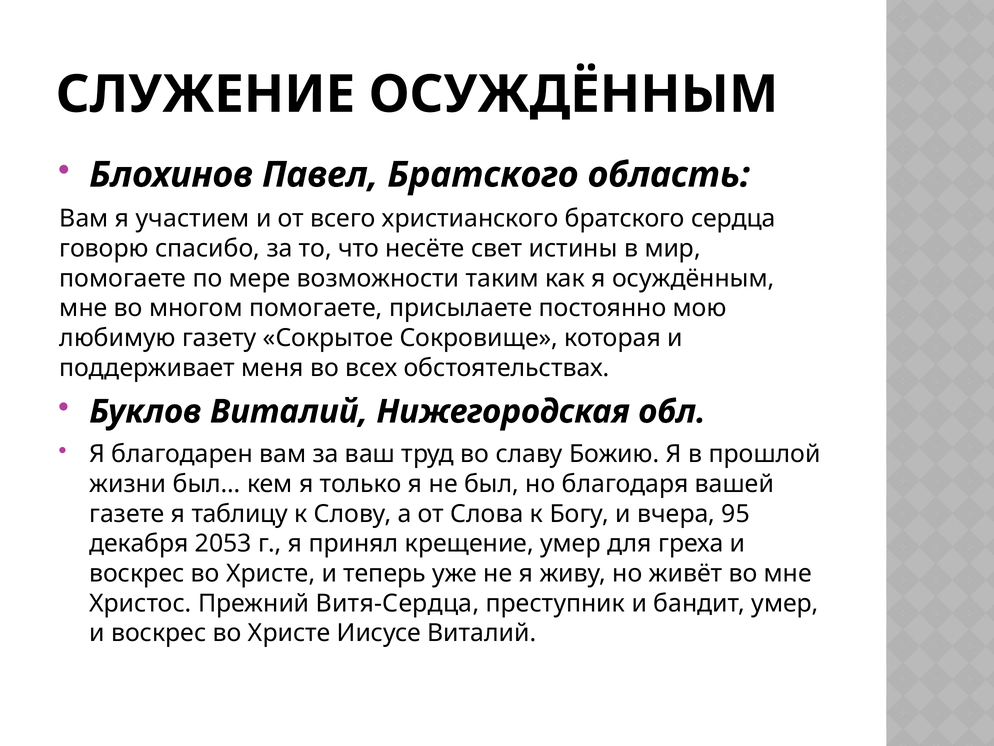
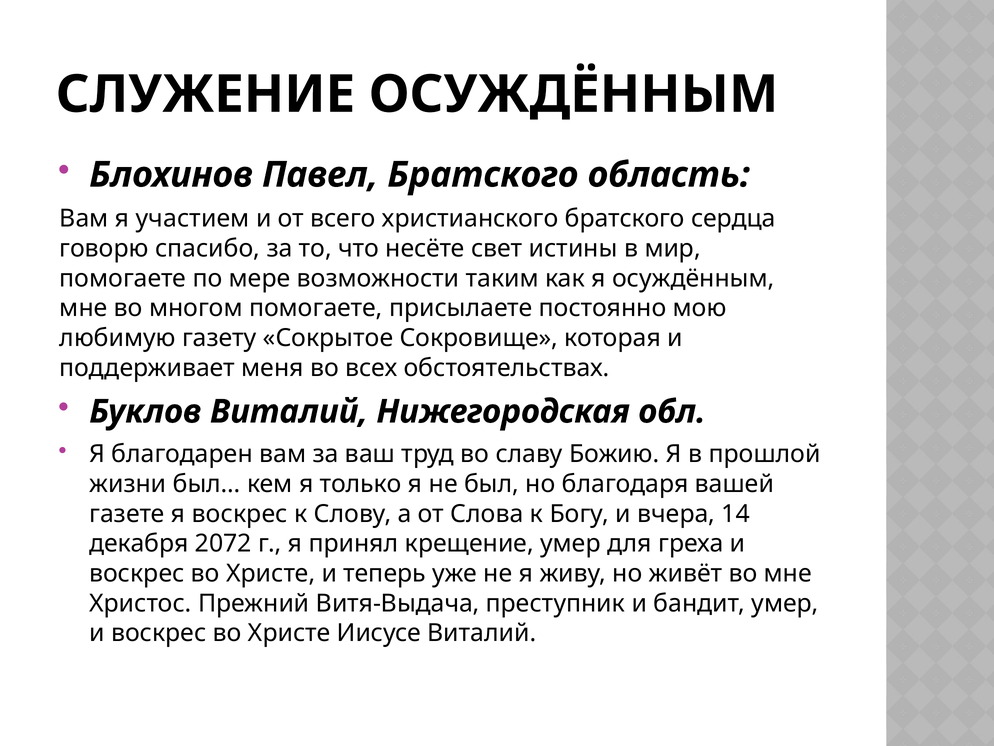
я таблицу: таблицу -> воскрес
95: 95 -> 14
2053: 2053 -> 2072
Витя-Сердца: Витя-Сердца -> Витя-Выдача
